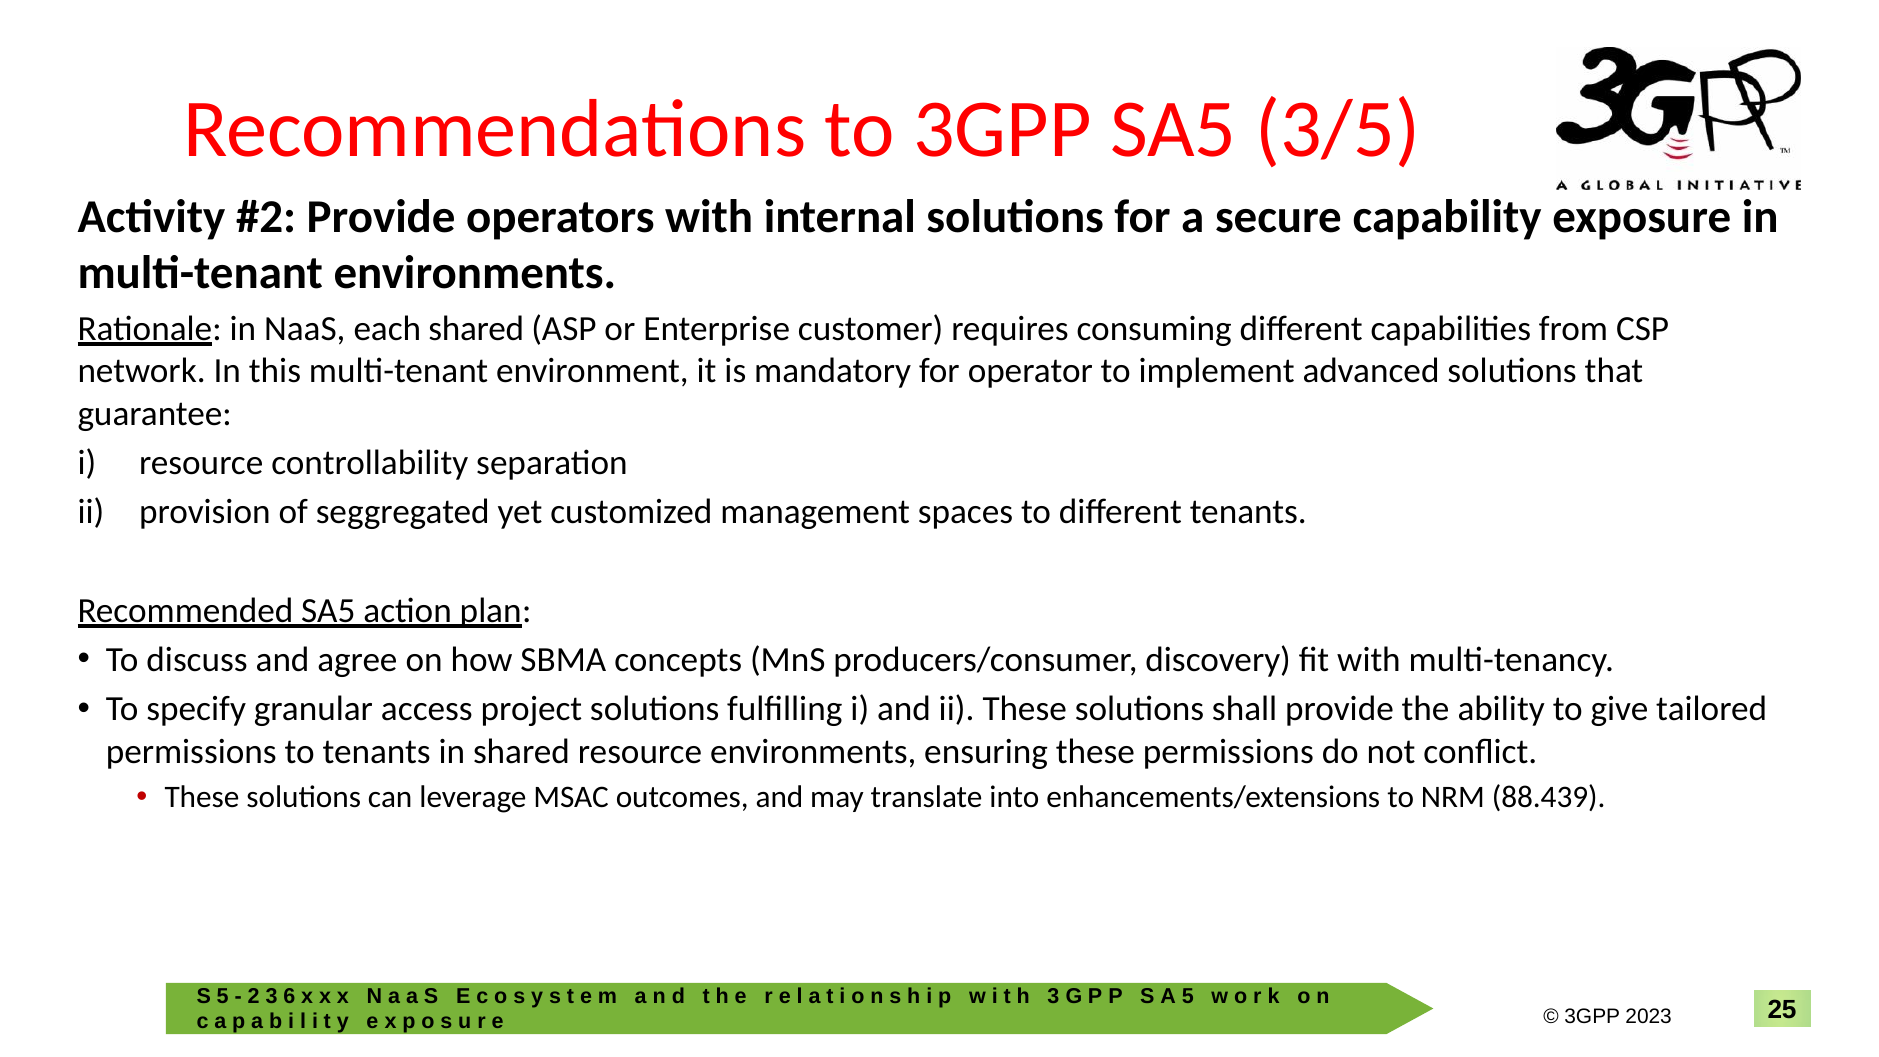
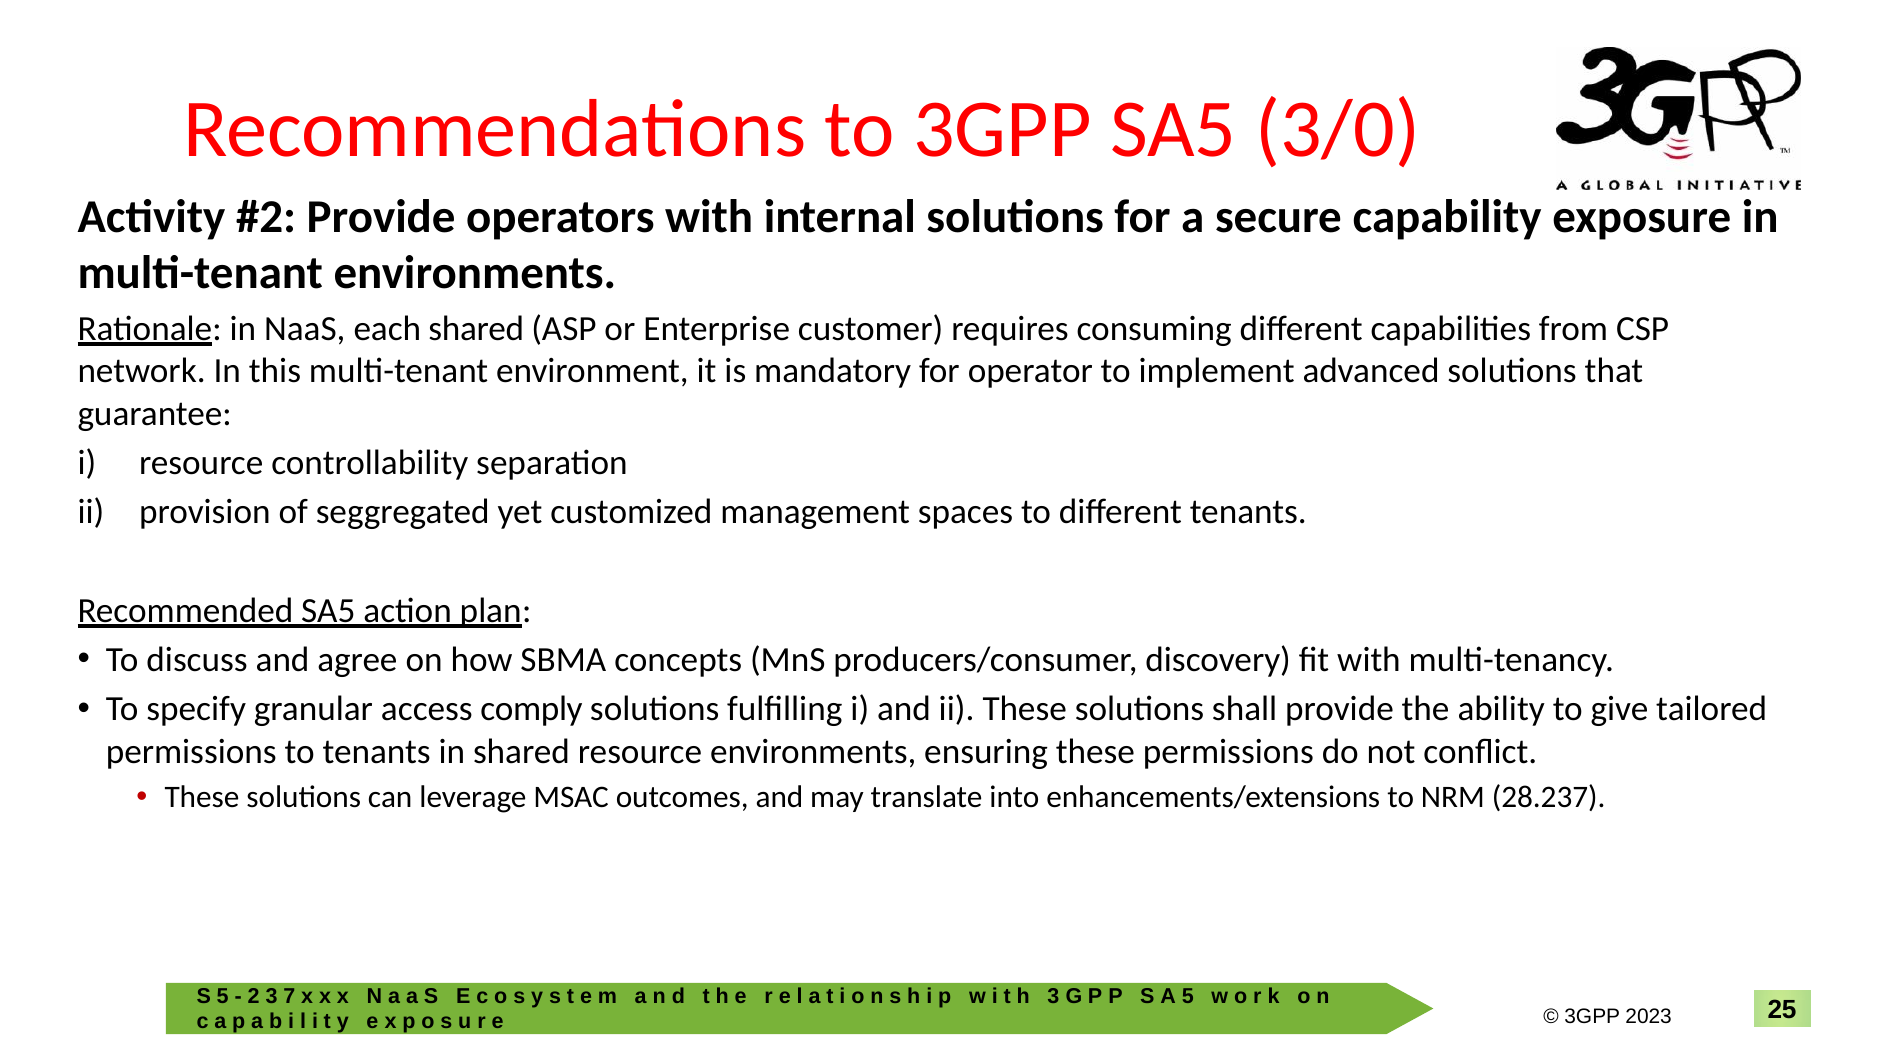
3/5: 3/5 -> 3/0
project: project -> comply
88.439: 88.439 -> 28.237
6: 6 -> 7
